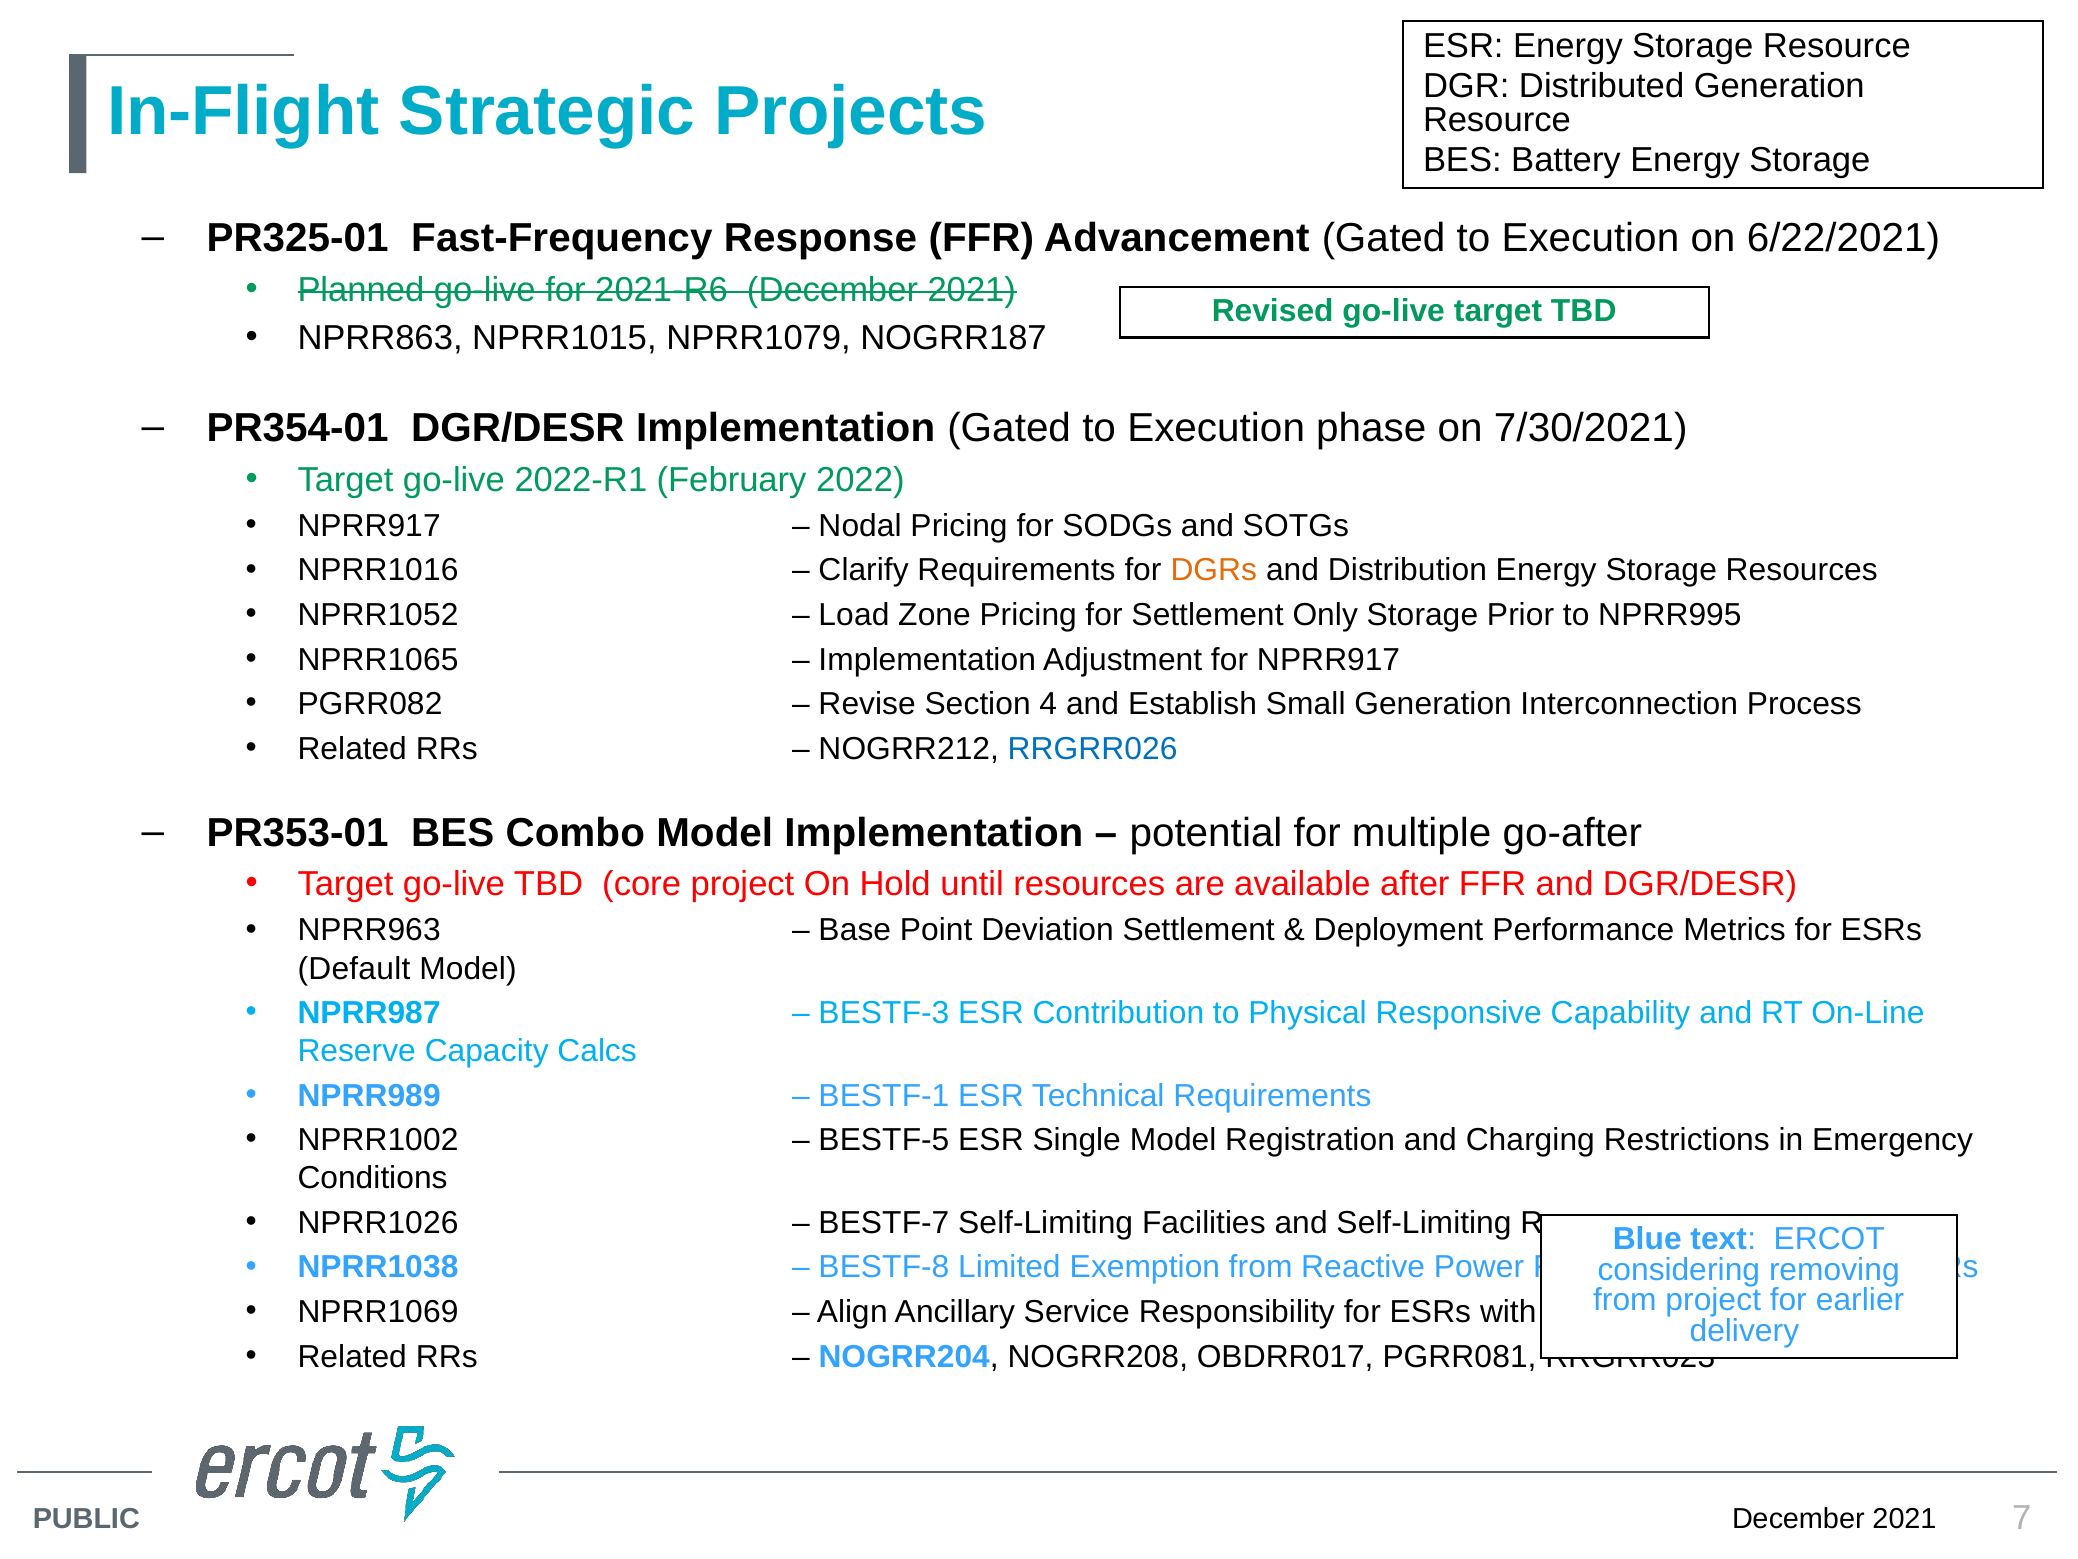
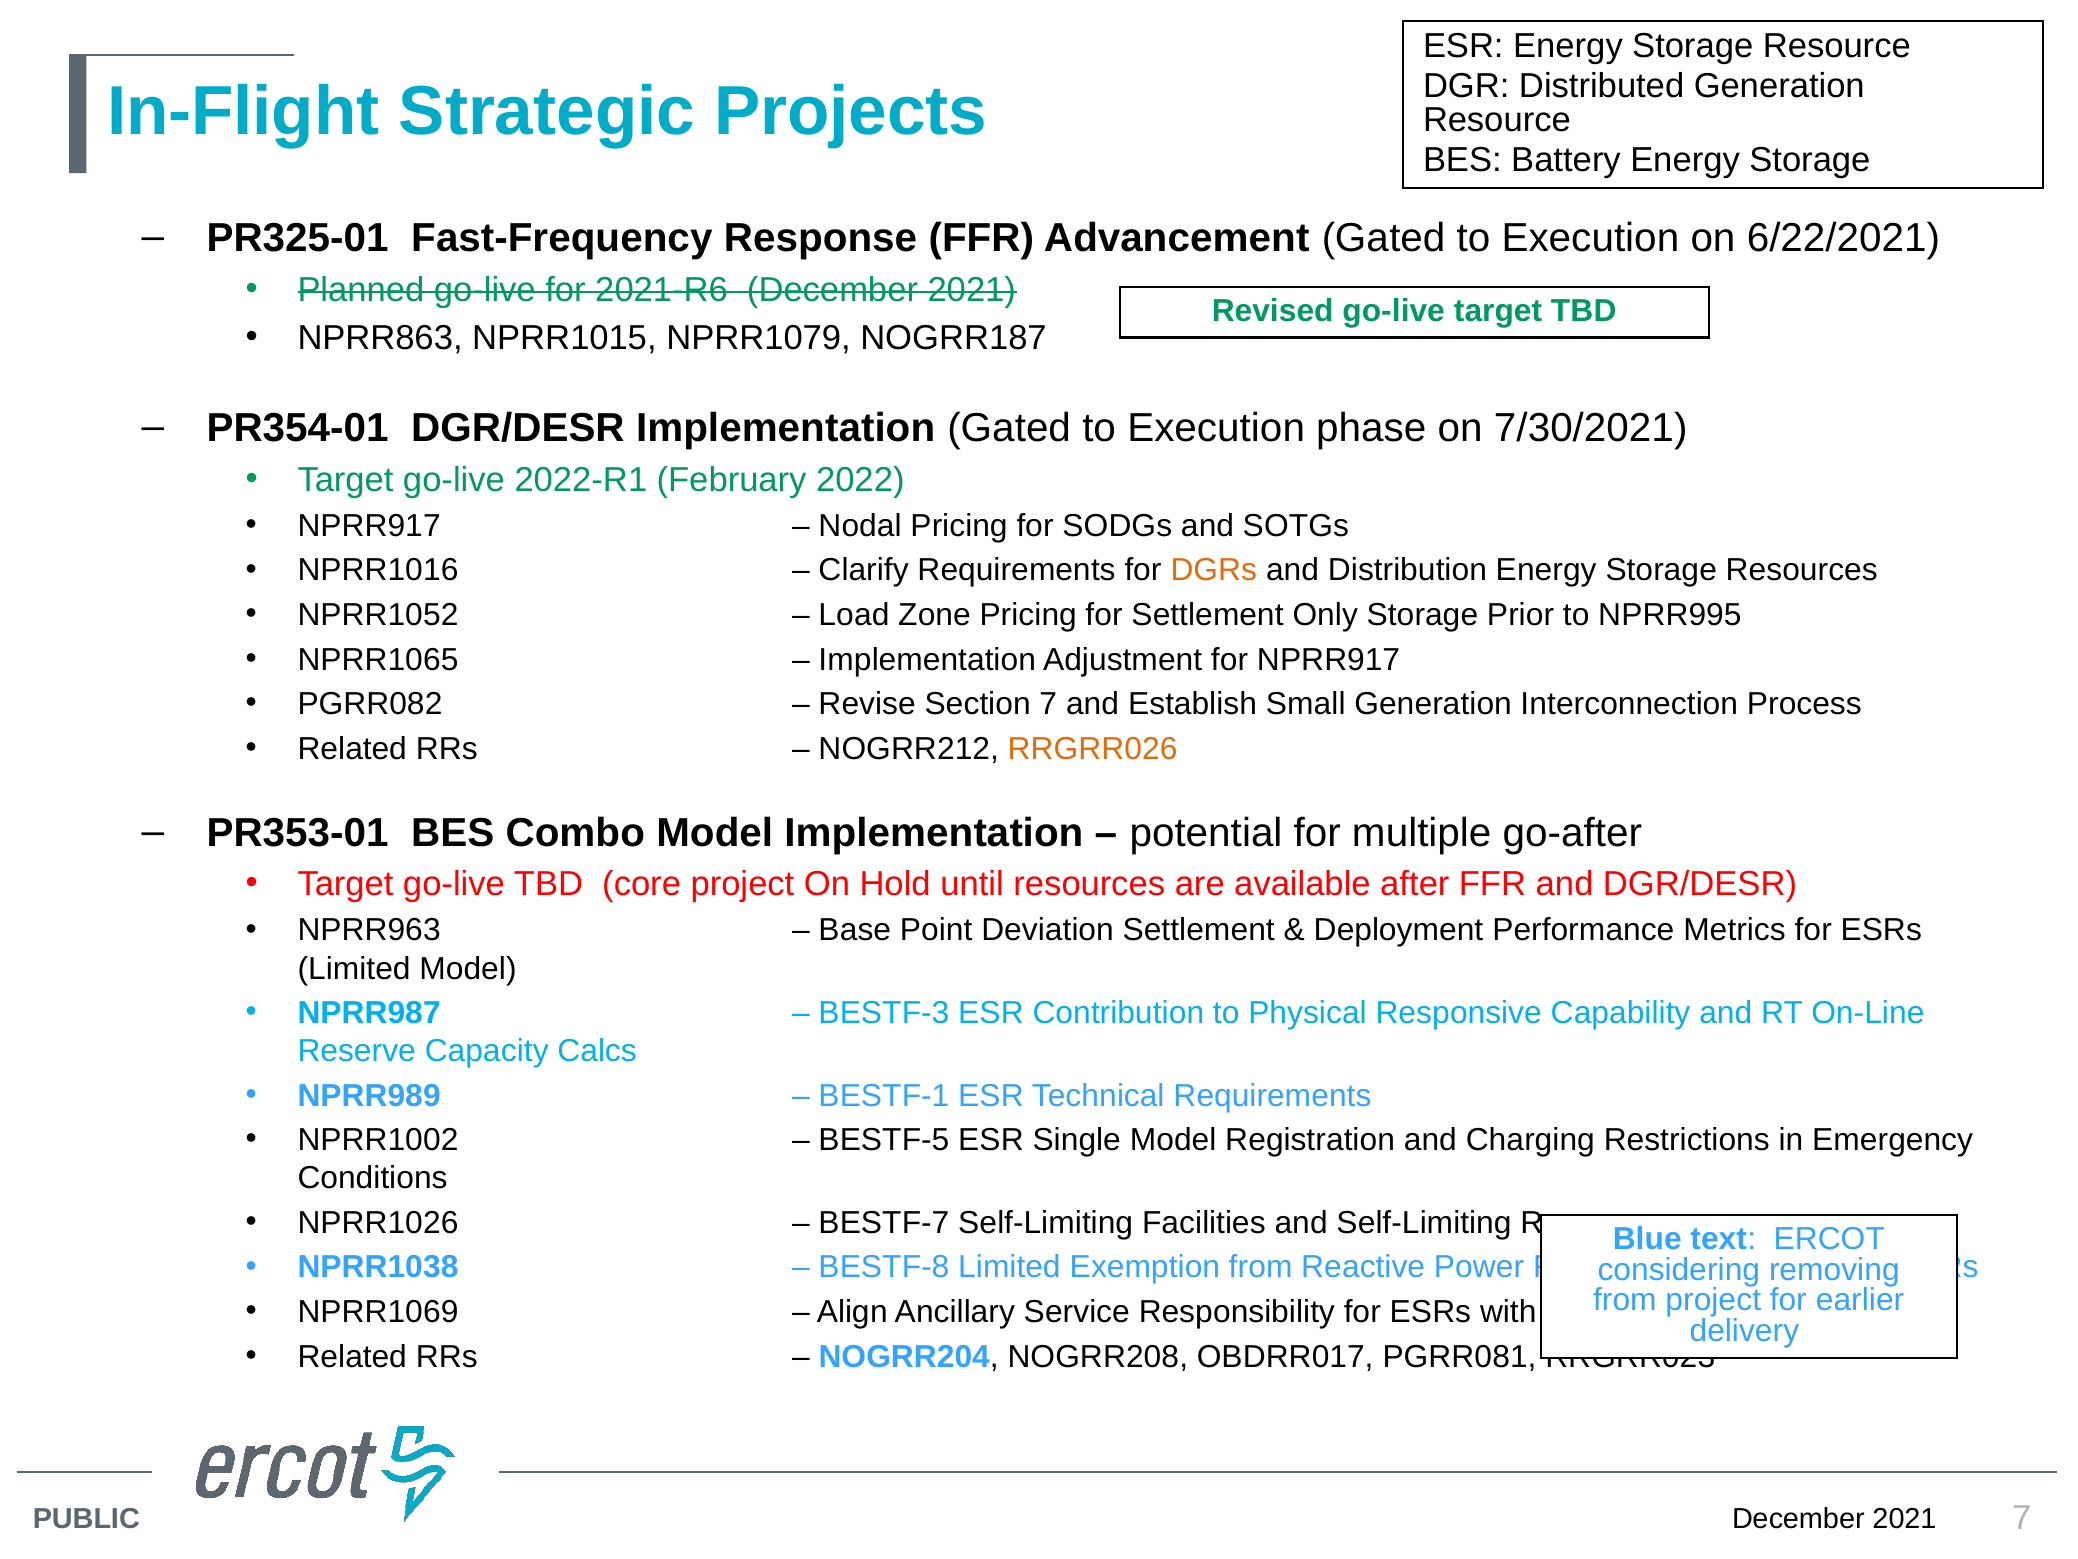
Section 4: 4 -> 7
RRGRR026 colour: blue -> orange
Default at (354, 968): Default -> Limited
